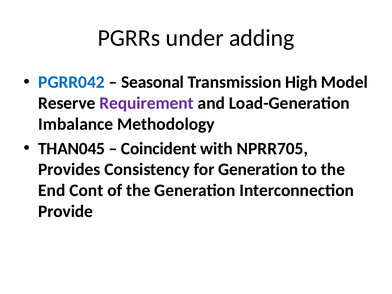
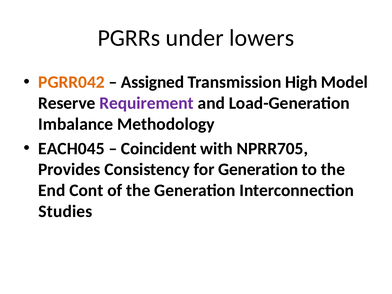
adding: adding -> lowers
PGRR042 colour: blue -> orange
Seasonal: Seasonal -> Assigned
THAN045: THAN045 -> EACH045
Provide: Provide -> Studies
